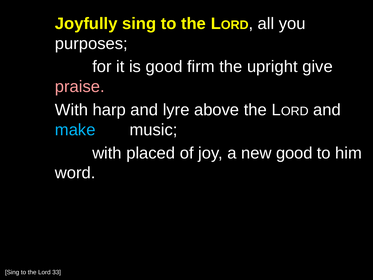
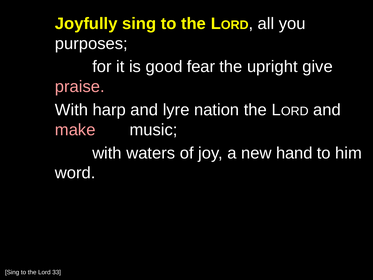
firm: firm -> fear
above: above -> nation
make colour: light blue -> pink
placed: placed -> waters
new good: good -> hand
